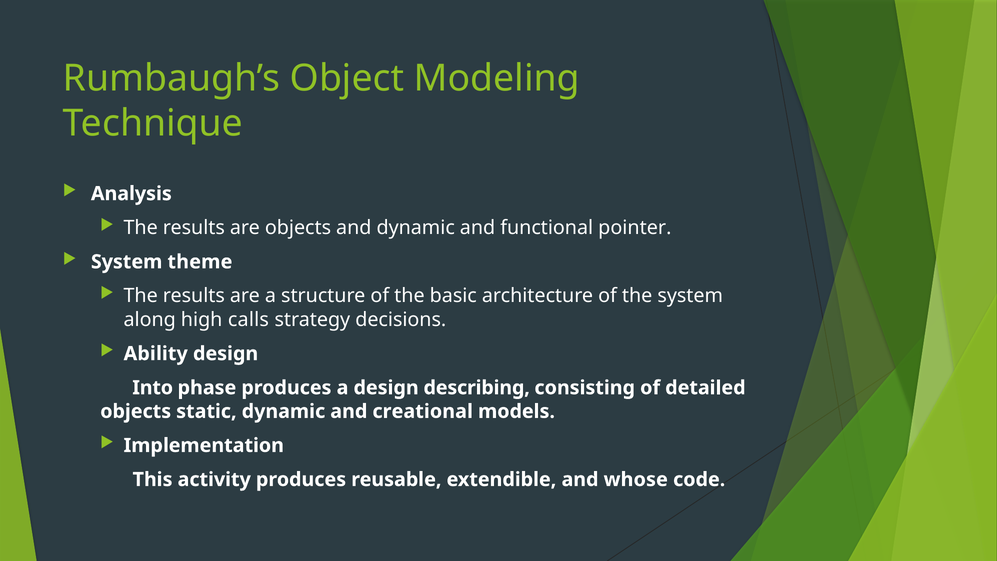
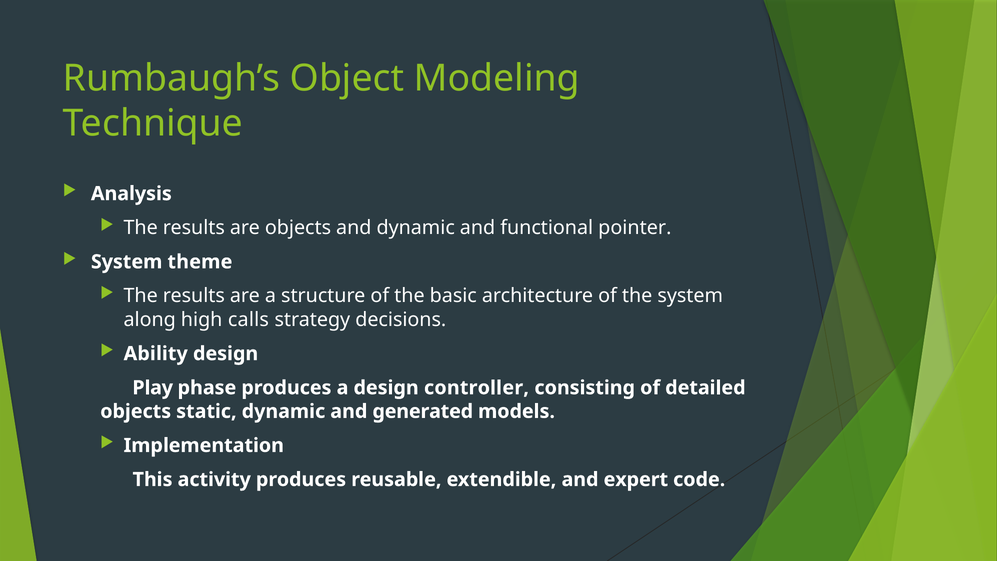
Into: Into -> Play
describing: describing -> controller
creational: creational -> generated
whose: whose -> expert
